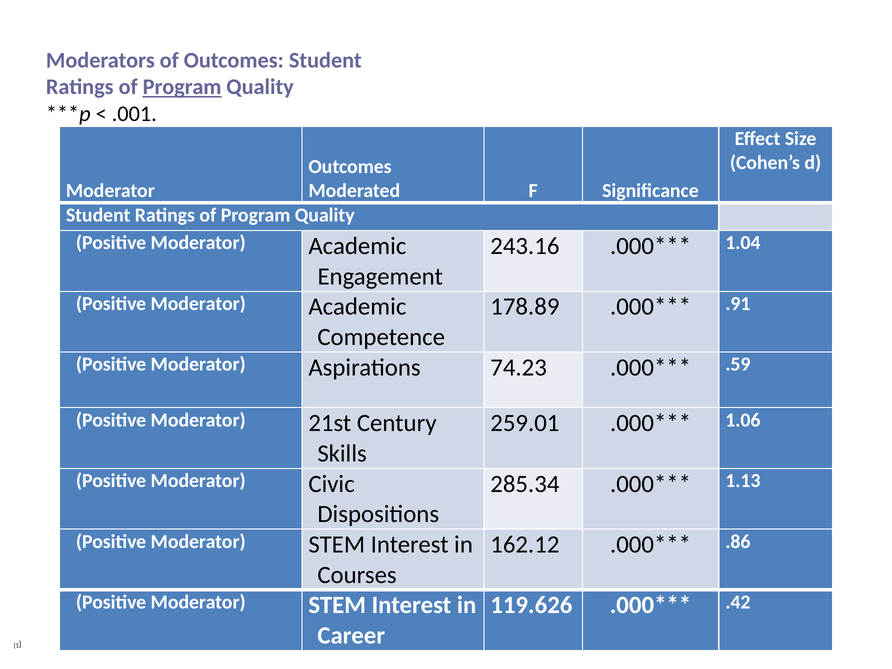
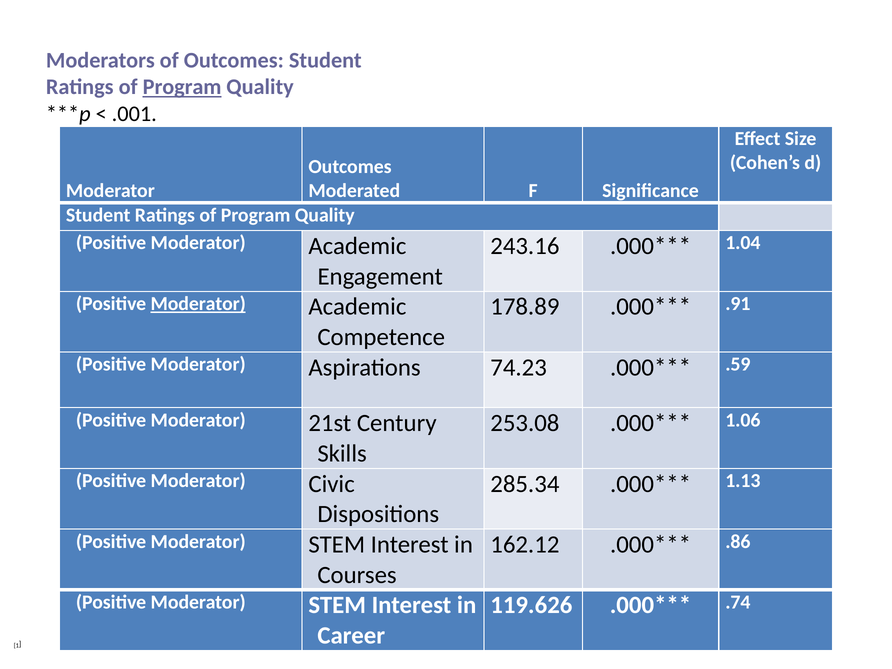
Moderator at (198, 304) underline: none -> present
259.01: 259.01 -> 253.08
.42: .42 -> .74
